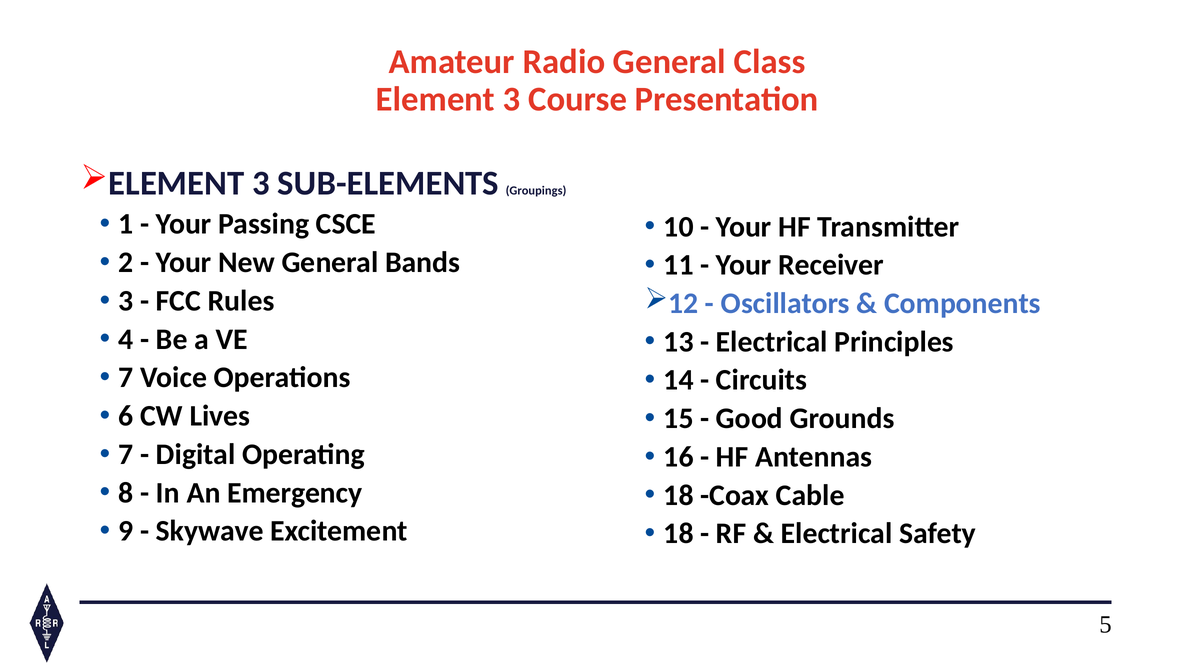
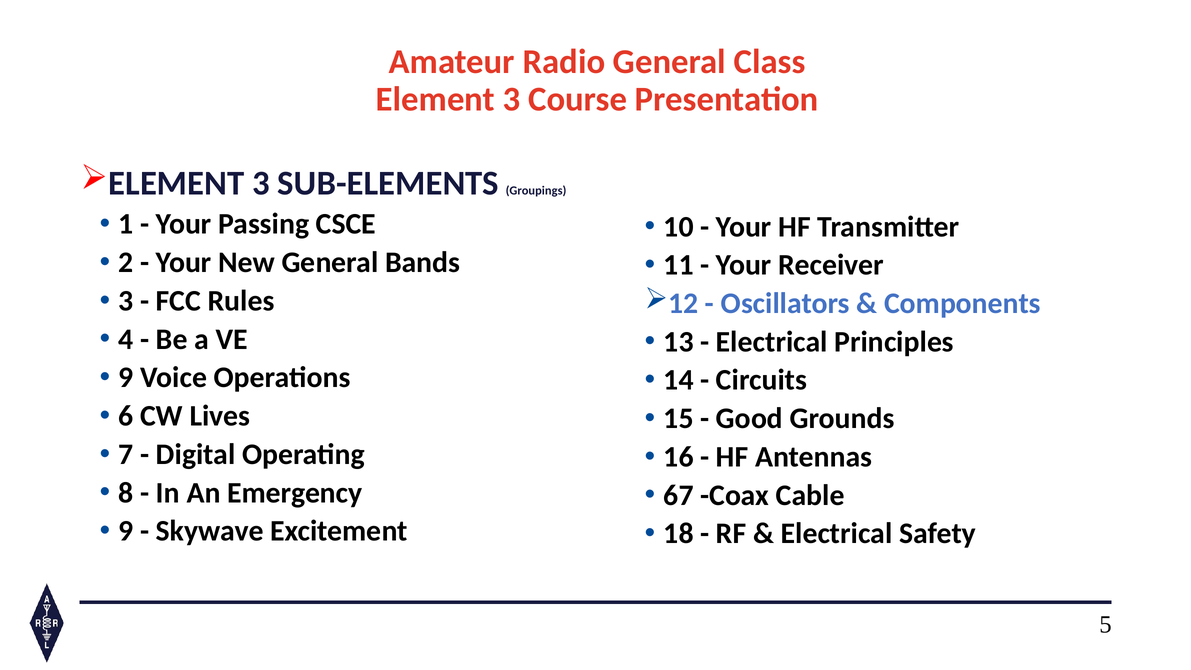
7 at (126, 378): 7 -> 9
18 at (679, 495): 18 -> 67
